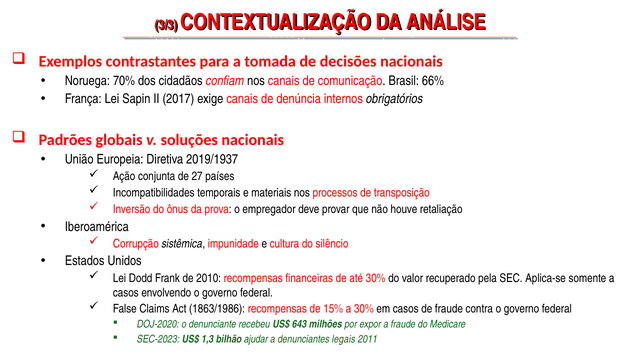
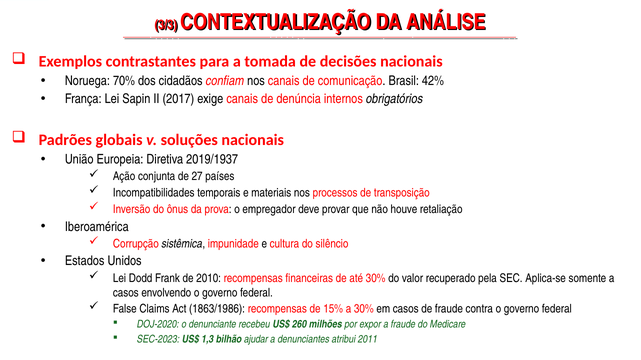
66%: 66% -> 42%
643: 643 -> 260
legais: legais -> atribui
